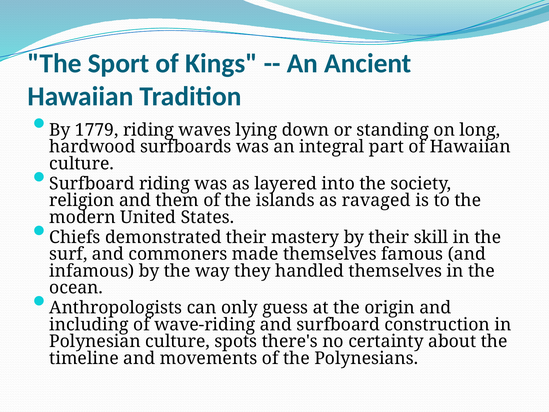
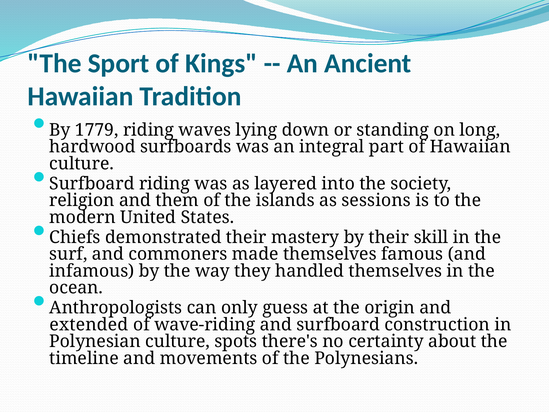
ravaged: ravaged -> sessions
including: including -> extended
